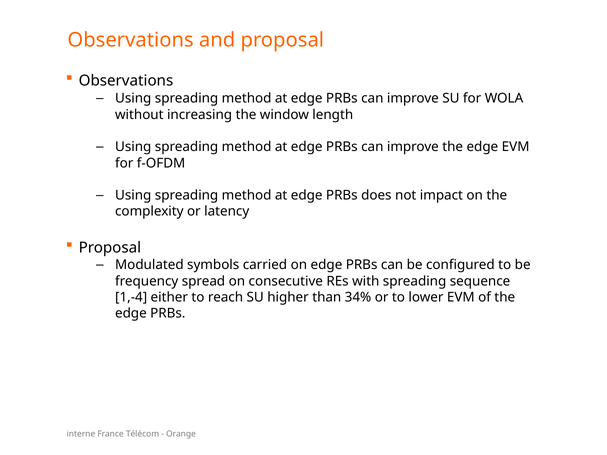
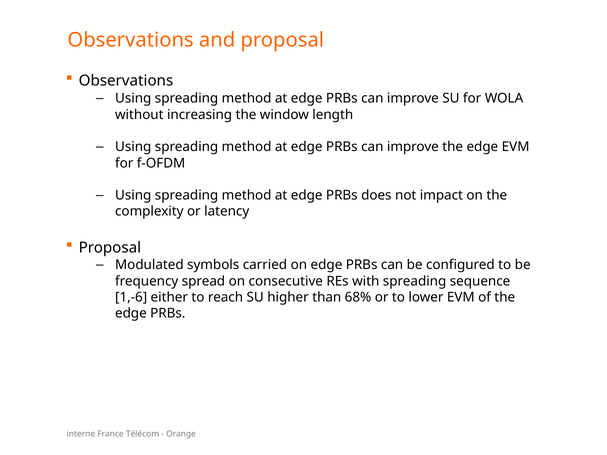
1,-4: 1,-4 -> 1,-6
34%: 34% -> 68%
